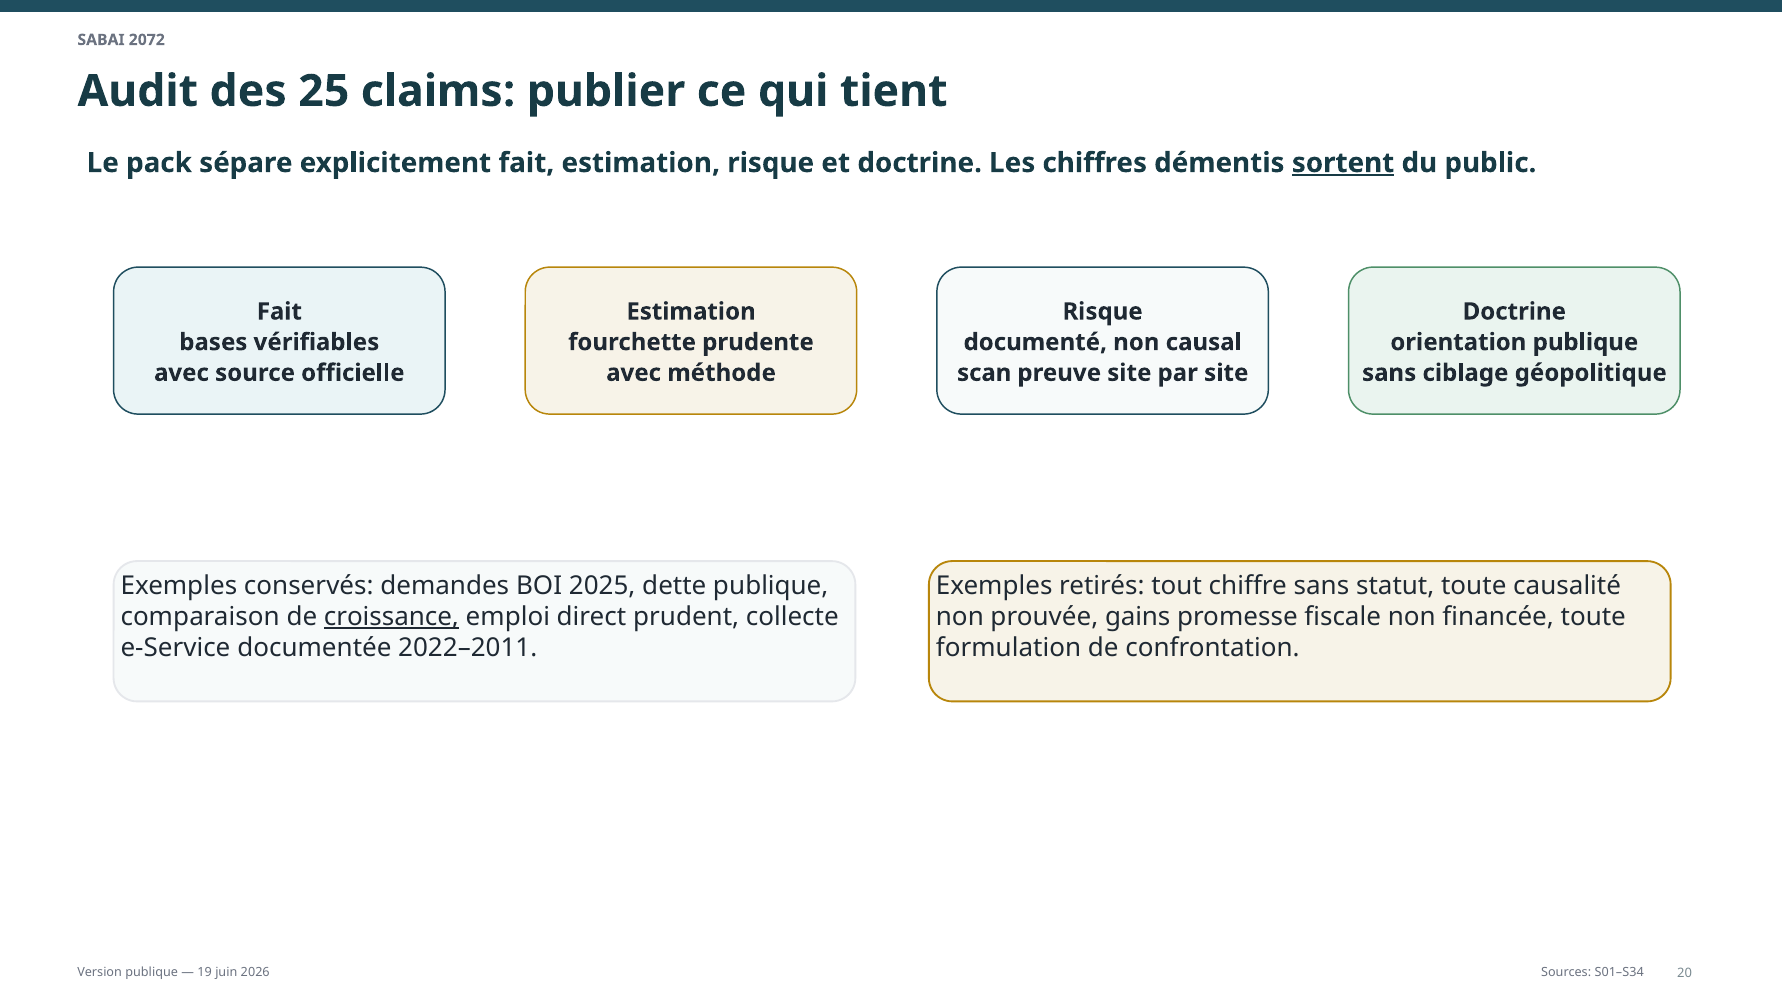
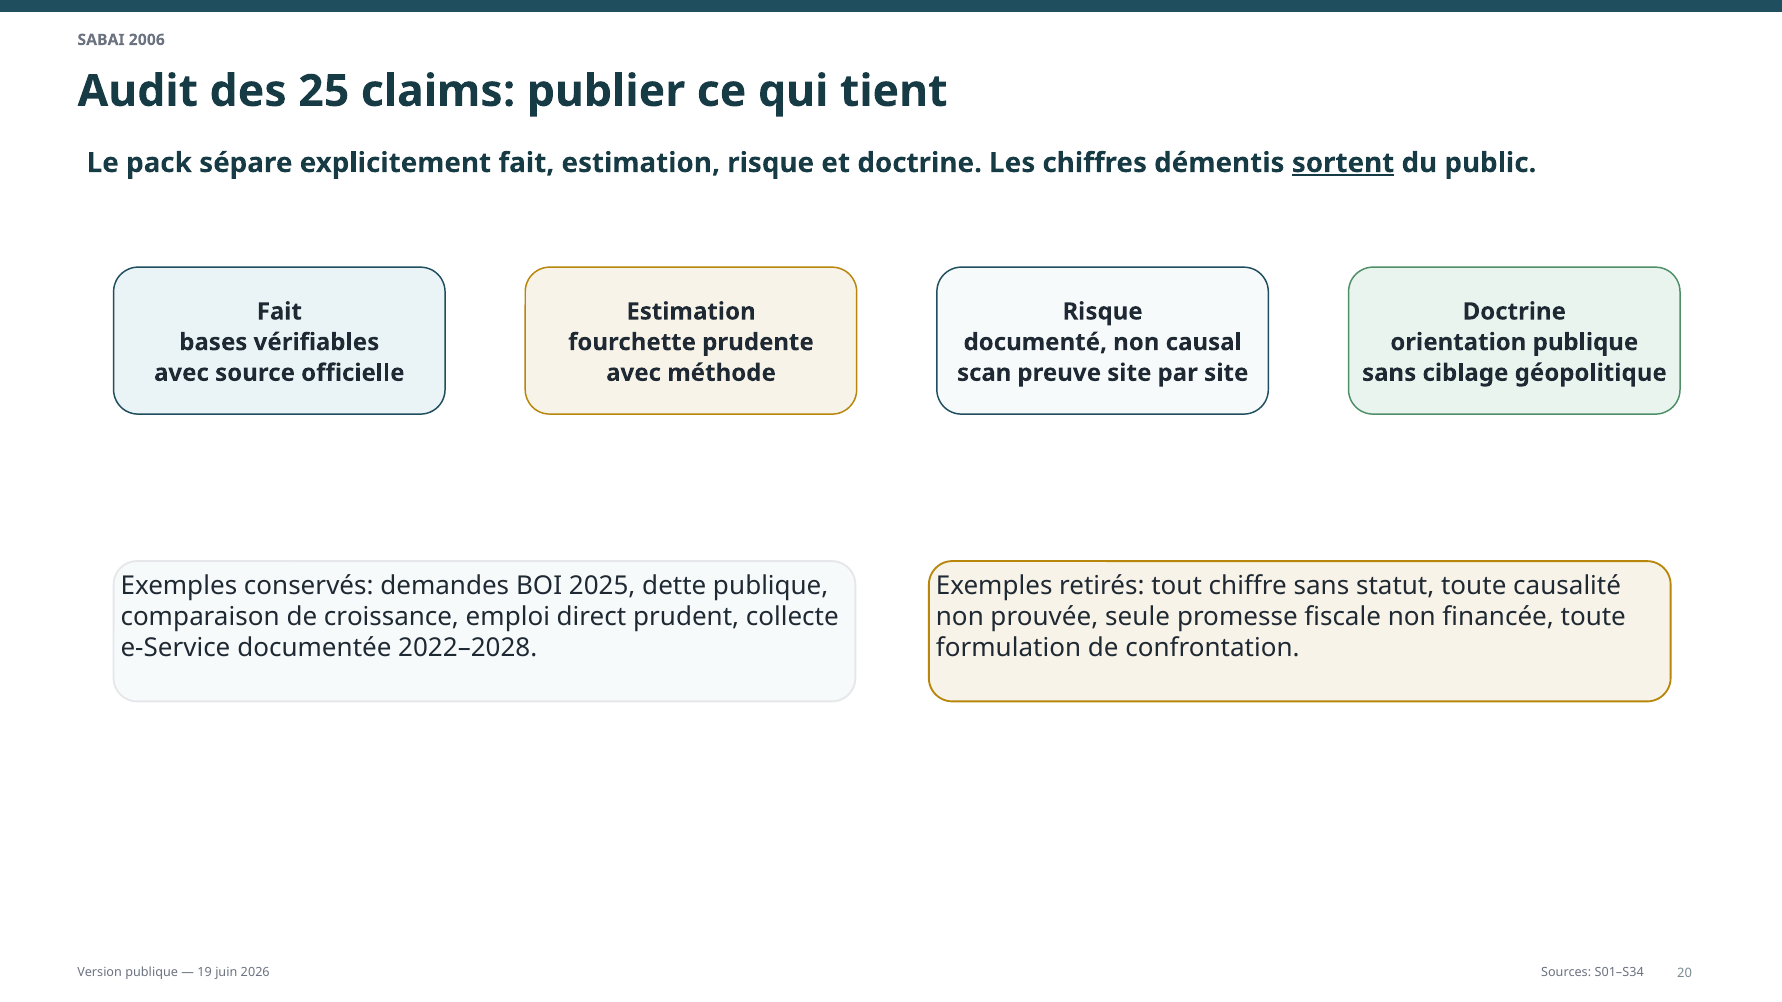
2072: 2072 -> 2006
croissance underline: present -> none
gains: gains -> seule
2022–2011: 2022–2011 -> 2022–2028
